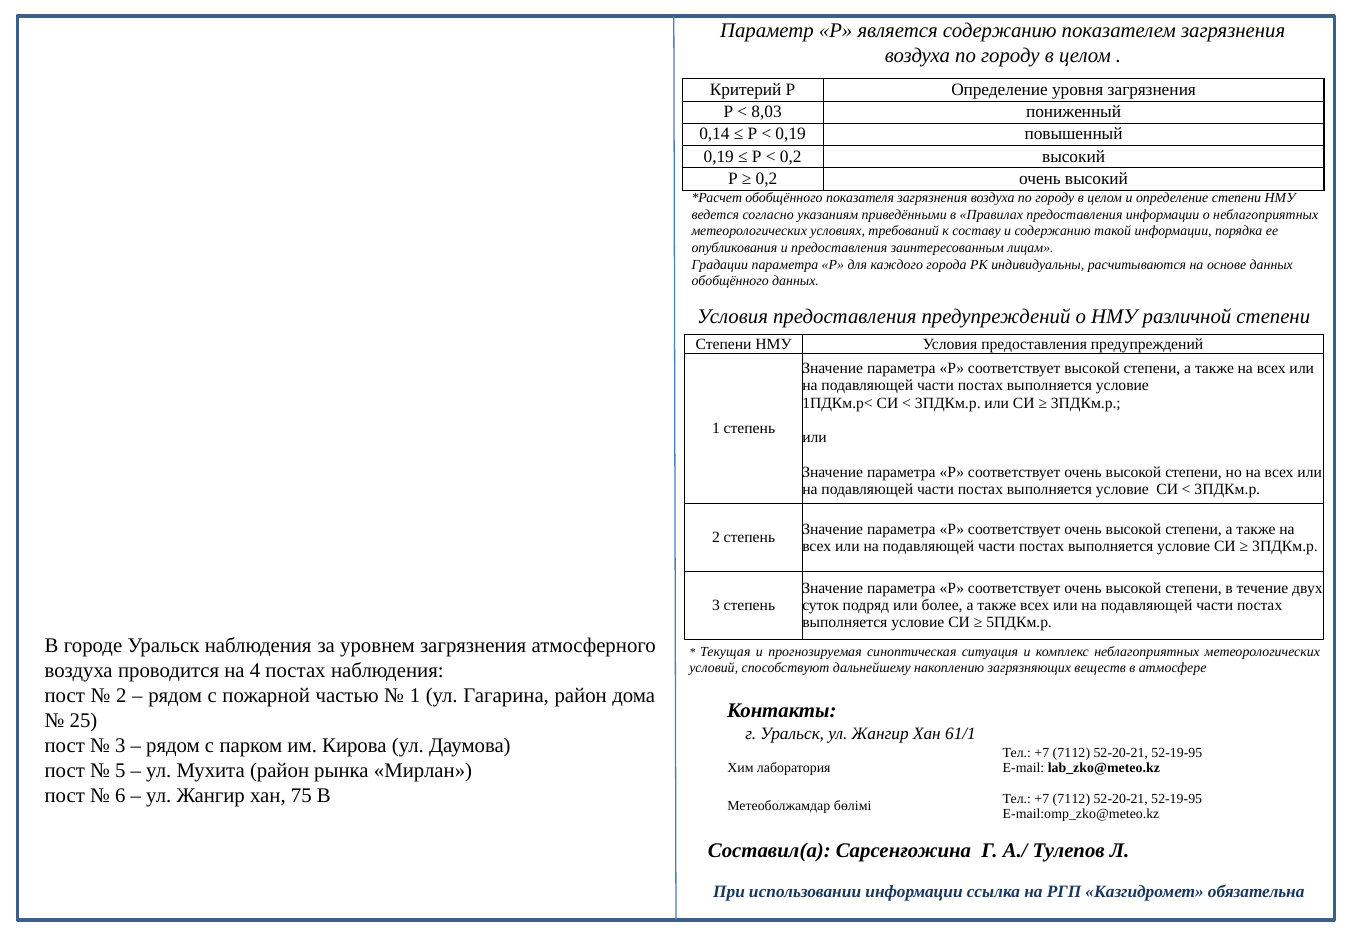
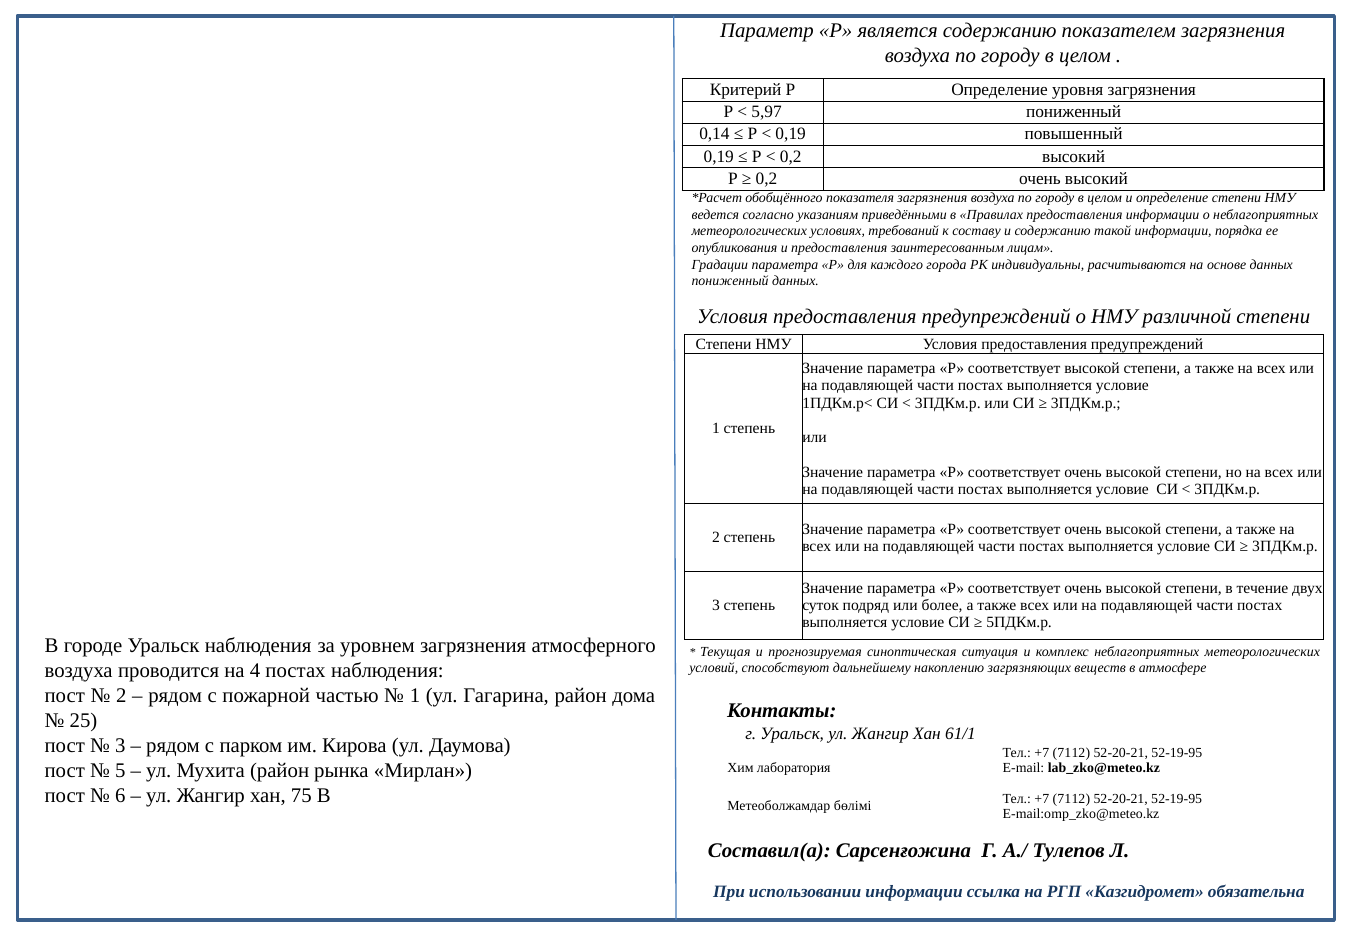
8,03: 8,03 -> 5,97
обобщённого at (730, 281): обобщённого -> пониженный
